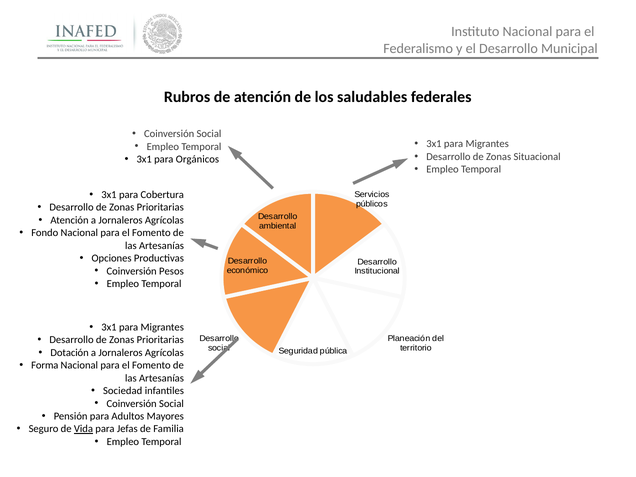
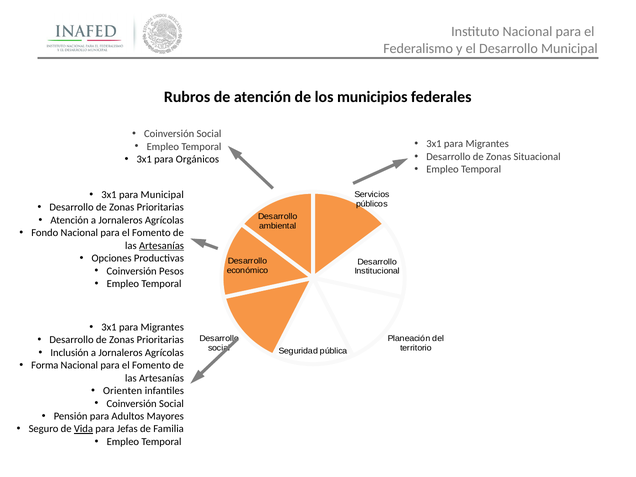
saludables: saludables -> municipios
para Cobertura: Cobertura -> Municipal
Artesanías at (162, 246) underline: none -> present
Dotación: Dotación -> Inclusión
Sociedad: Sociedad -> Orienten
